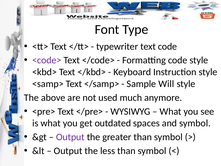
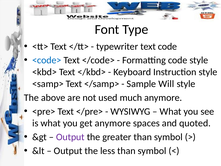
<code> colour: purple -> blue
get outdated: outdated -> anymore
and symbol: symbol -> quoted
